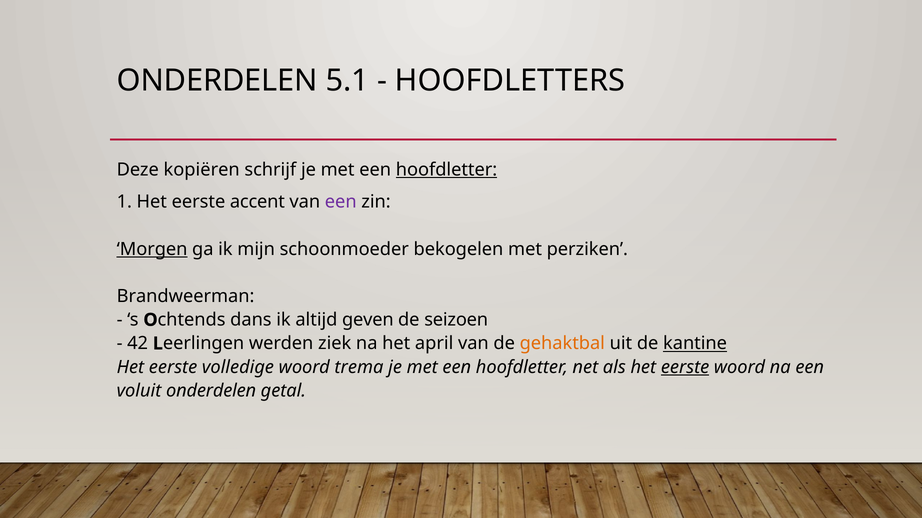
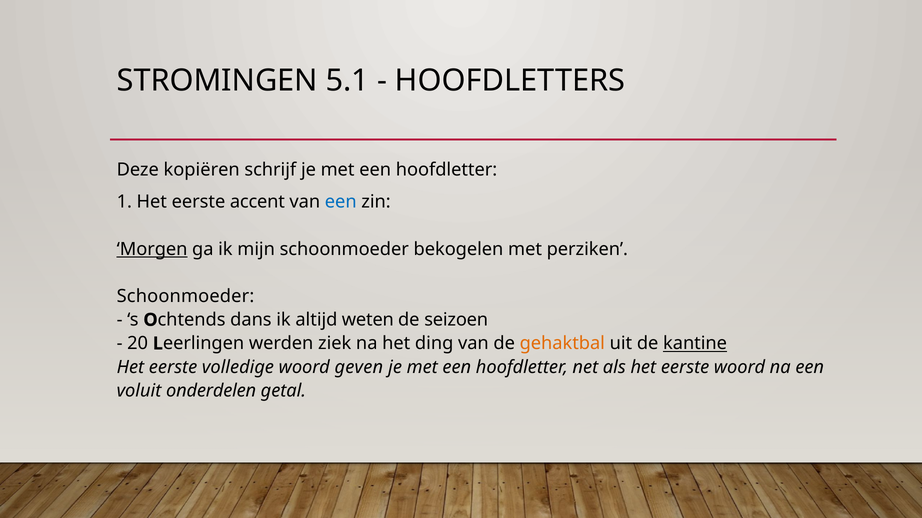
ONDERDELEN at (217, 81): ONDERDELEN -> STROMINGEN
hoofdletter at (446, 170) underline: present -> none
een at (341, 202) colour: purple -> blue
Brandweerman at (186, 297): Brandweerman -> Schoonmoeder
geven: geven -> weten
42: 42 -> 20
april: april -> ding
trema: trema -> geven
eerste at (685, 368) underline: present -> none
